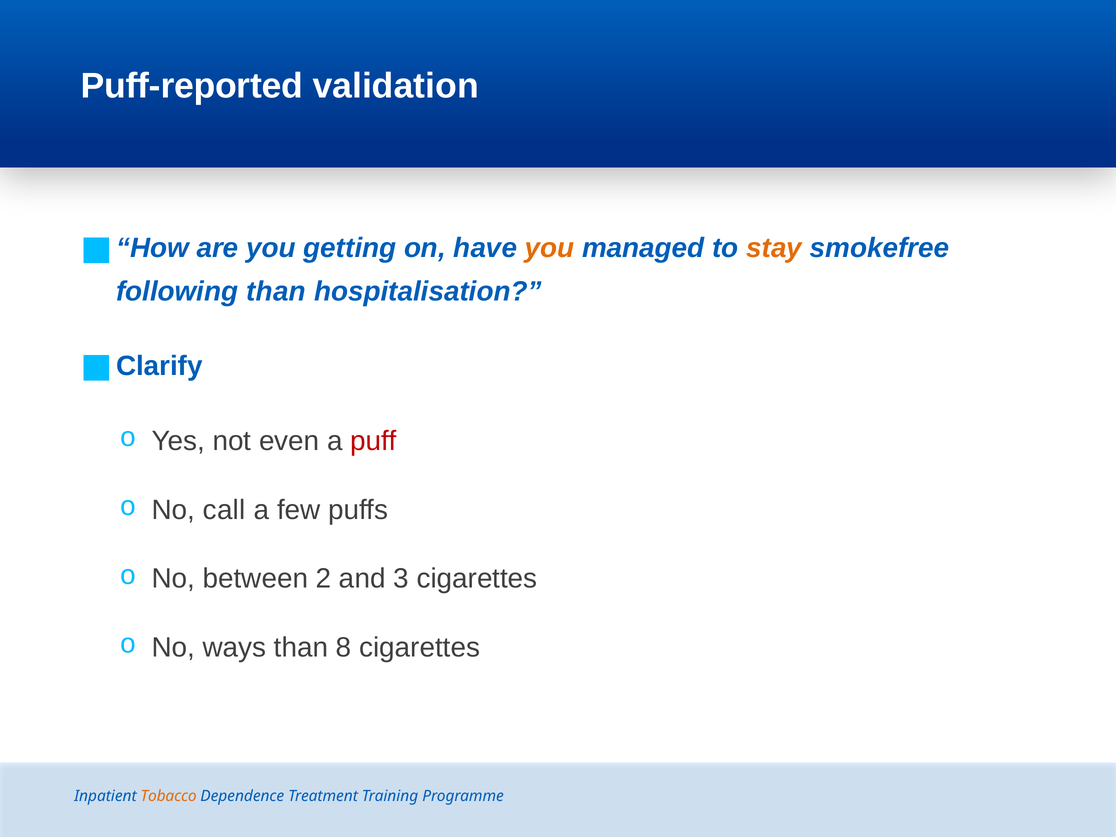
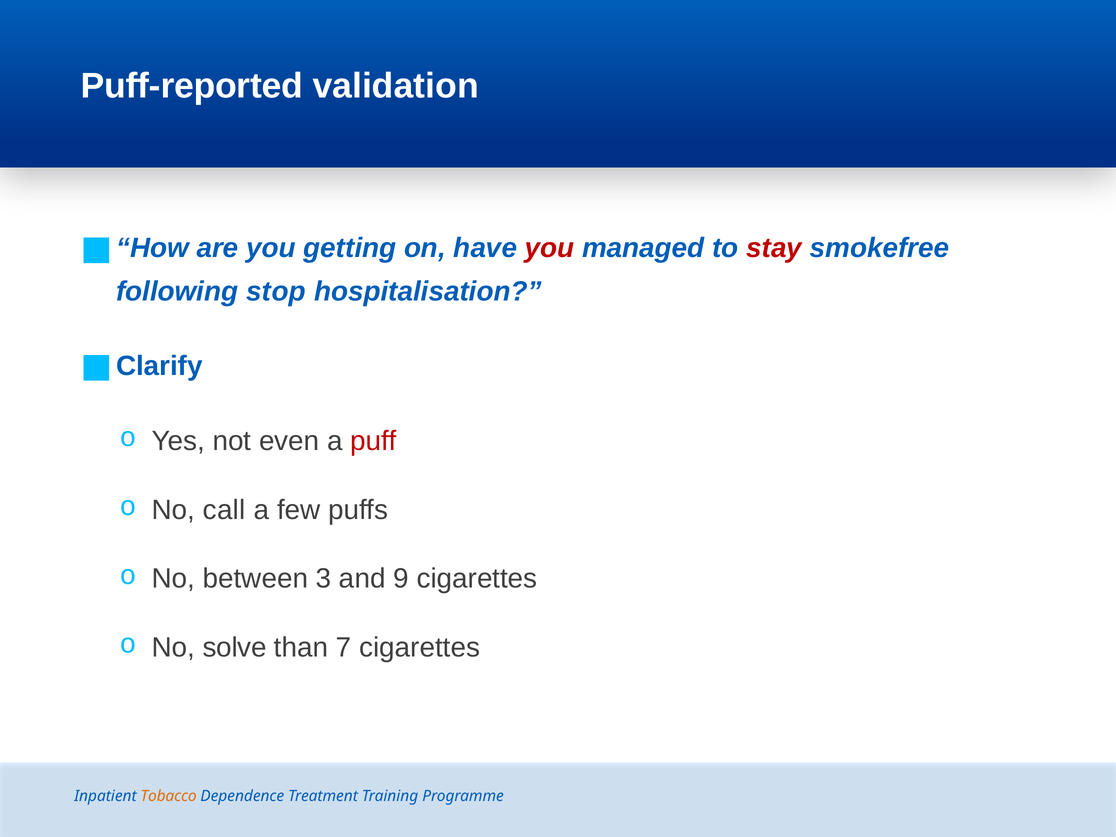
you at (550, 248) colour: orange -> red
stay colour: orange -> red
following than: than -> stop
2: 2 -> 3
3: 3 -> 9
ways: ways -> solve
8: 8 -> 7
